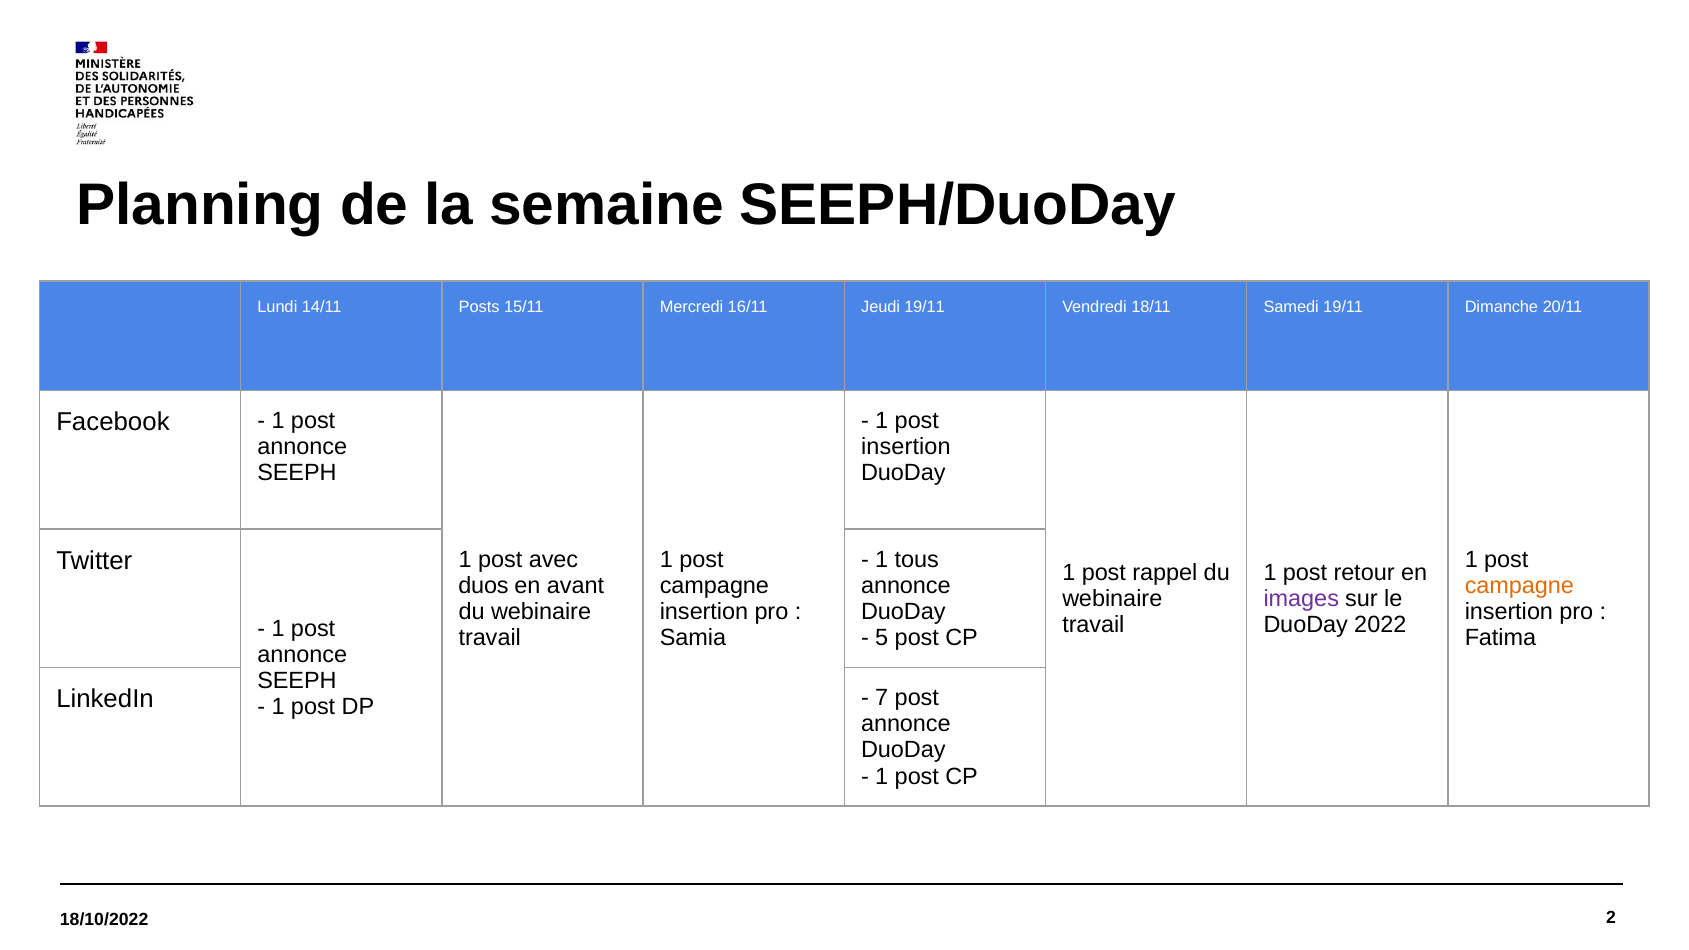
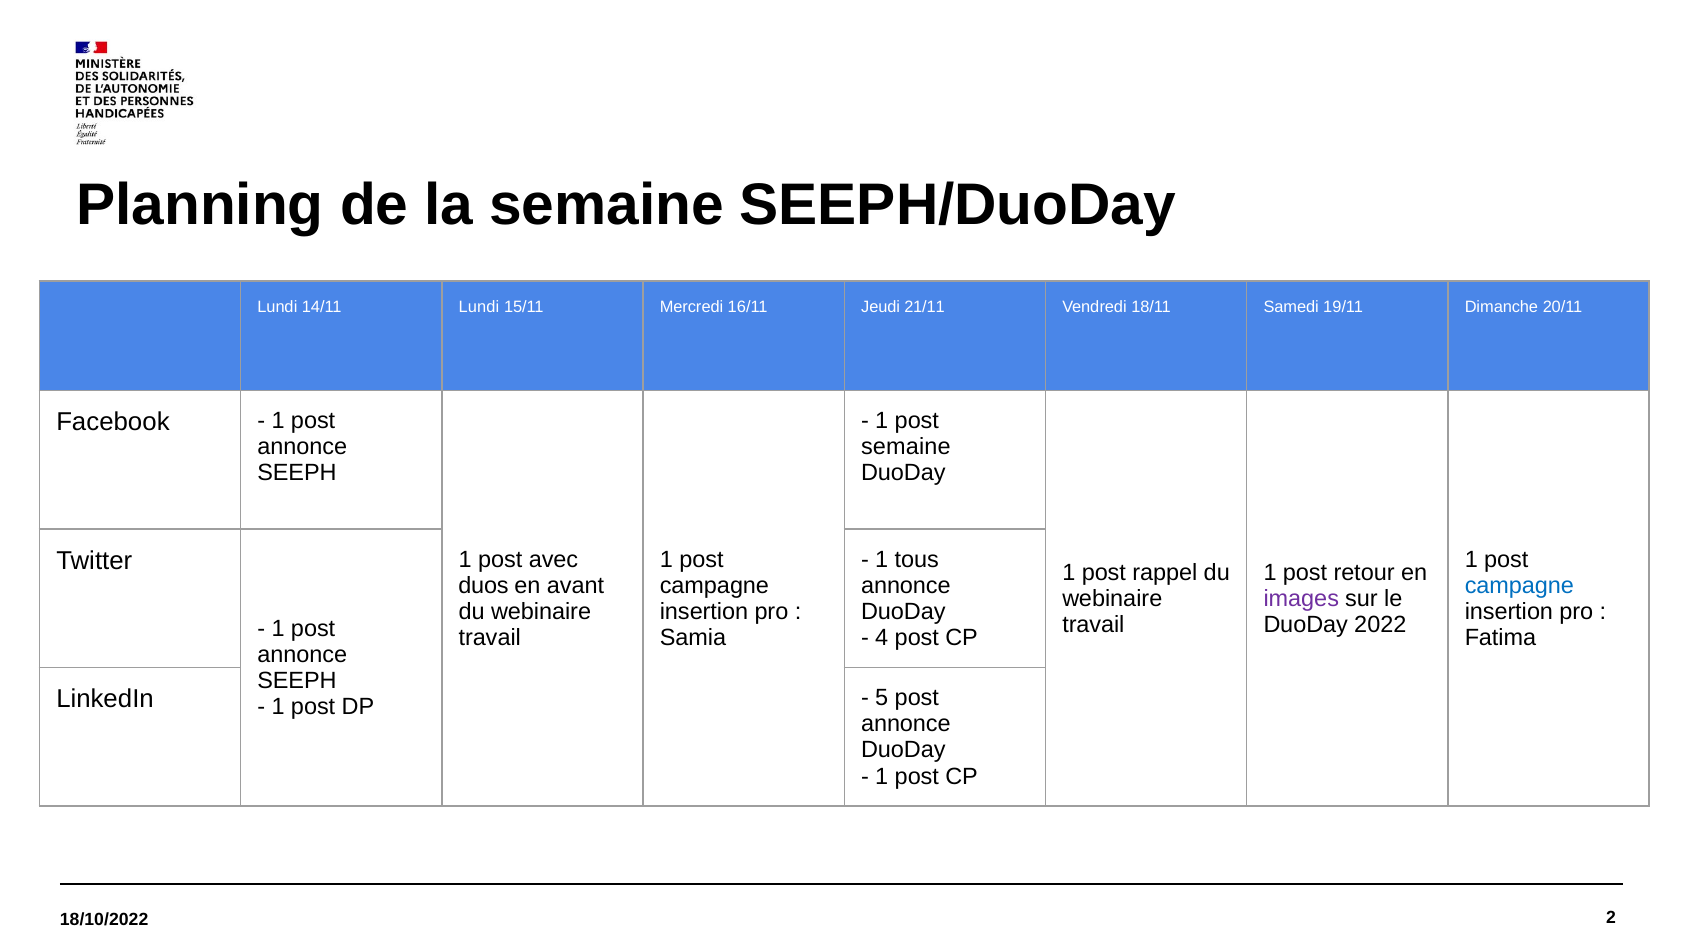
14/11 Posts: Posts -> Lundi
Jeudi 19/11: 19/11 -> 21/11
insertion at (906, 447): insertion -> semaine
campagne at (1519, 586) colour: orange -> blue
5: 5 -> 4
7: 7 -> 5
